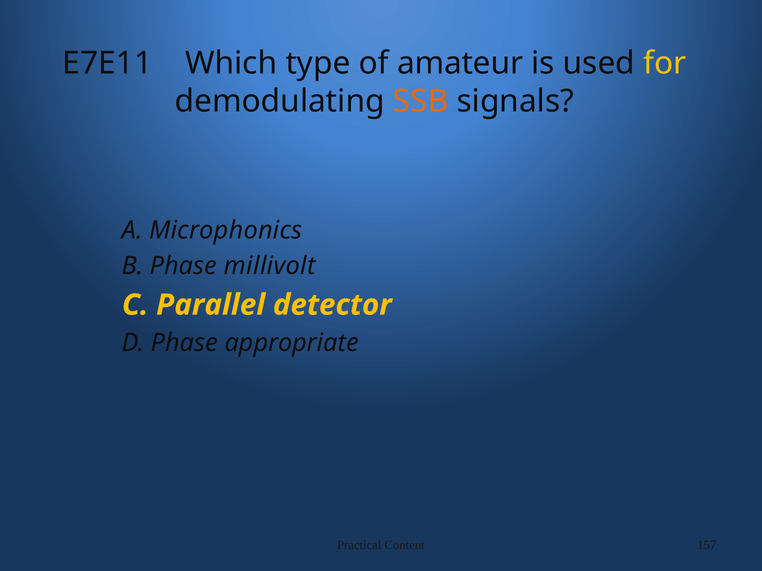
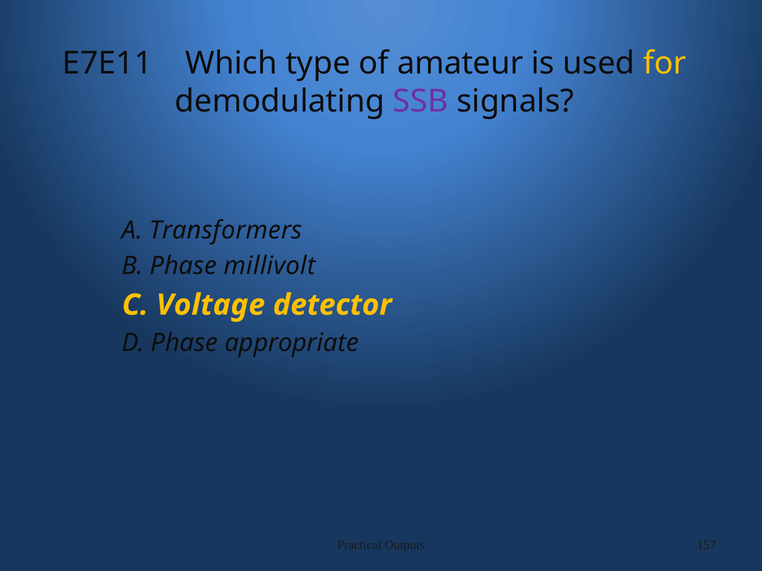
SSB colour: orange -> purple
Microphonics: Microphonics -> Transformers
Parallel: Parallel -> Voltage
Content: Content -> Outputs
